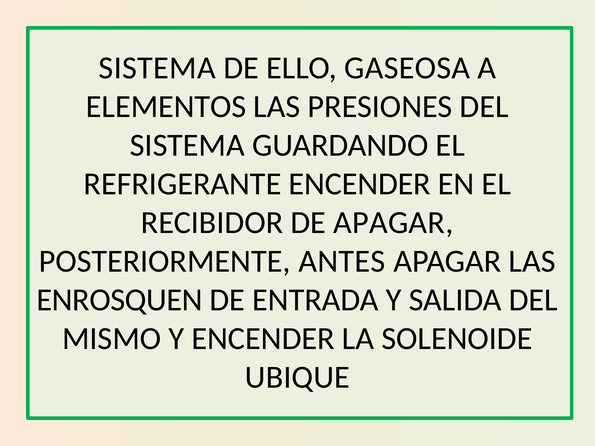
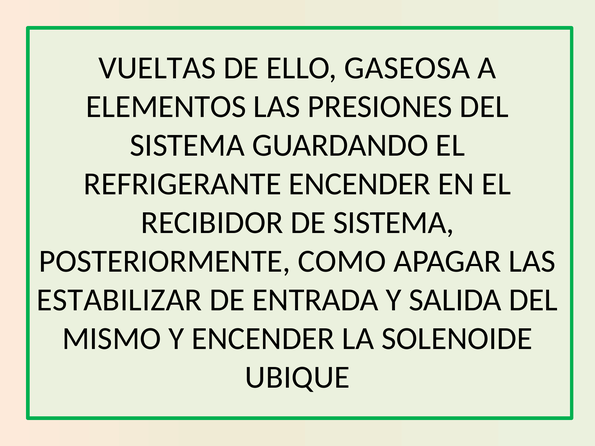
SISTEMA at (157, 68): SISTEMA -> VUELTAS
DE APAGAR: APAGAR -> SISTEMA
ANTES: ANTES -> COMO
ENROSQUEN: ENROSQUEN -> ESTABILIZAR
